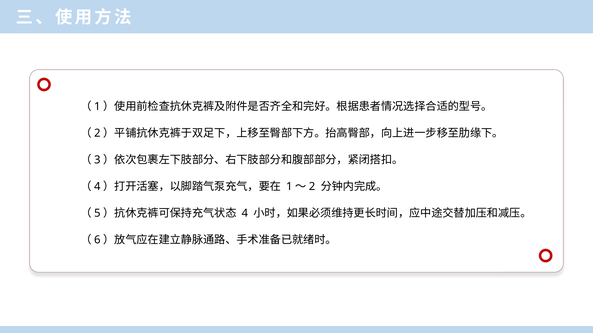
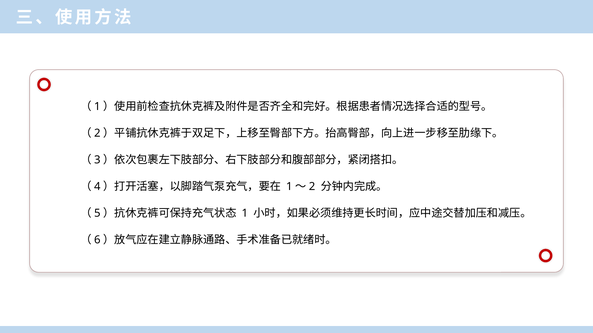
4: 4 -> 1
